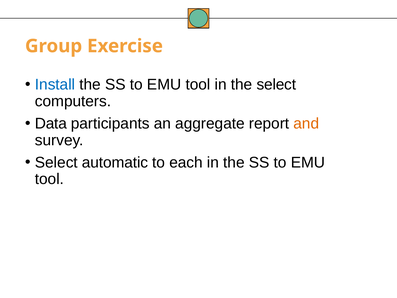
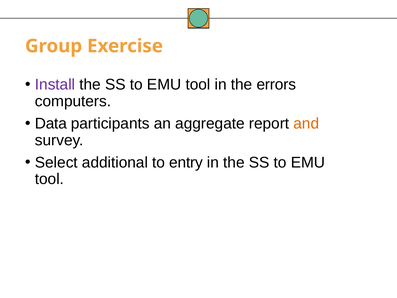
Install colour: blue -> purple
the select: select -> errors
automatic: automatic -> additional
each: each -> entry
